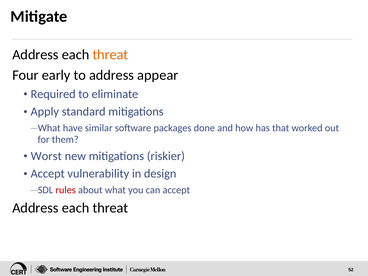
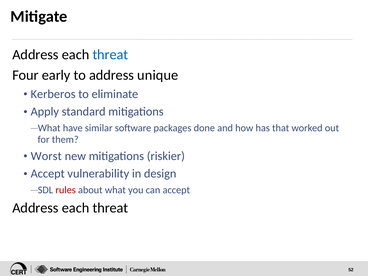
threat at (110, 55) colour: orange -> blue
appear: appear -> unique
Required: Required -> Kerberos
